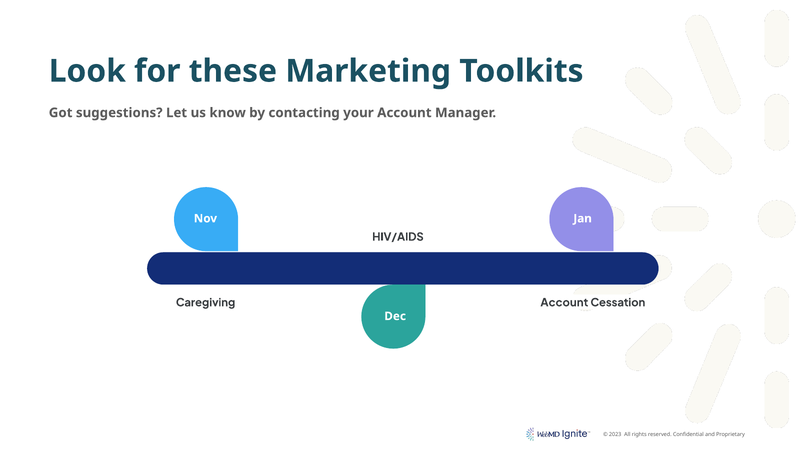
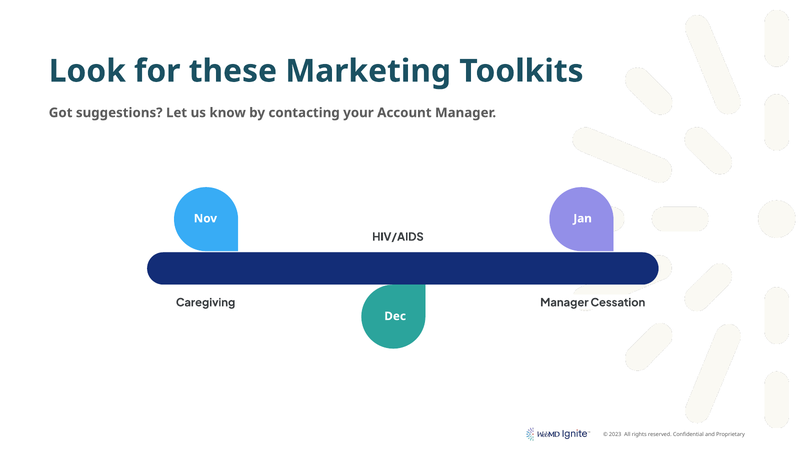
Account at (564, 303): Account -> Manager
